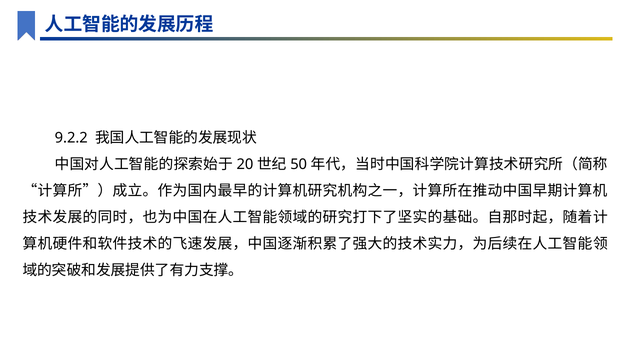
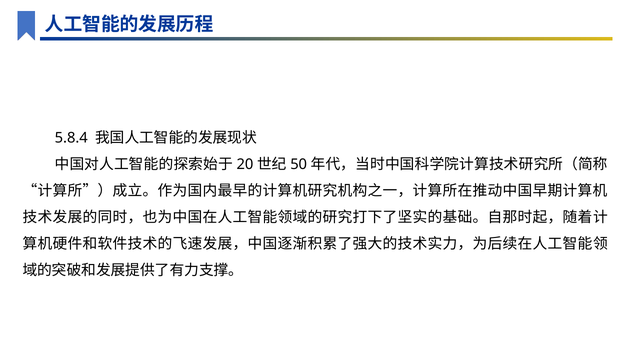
9.2.2: 9.2.2 -> 5.8.4
